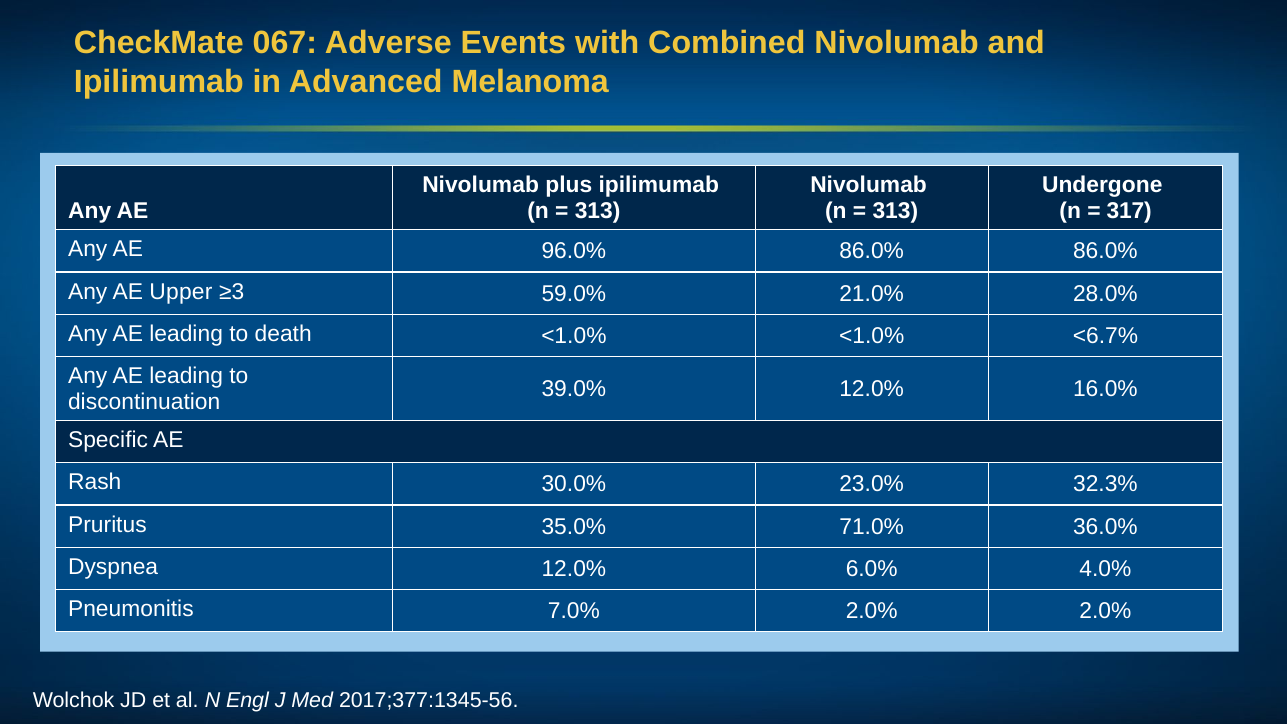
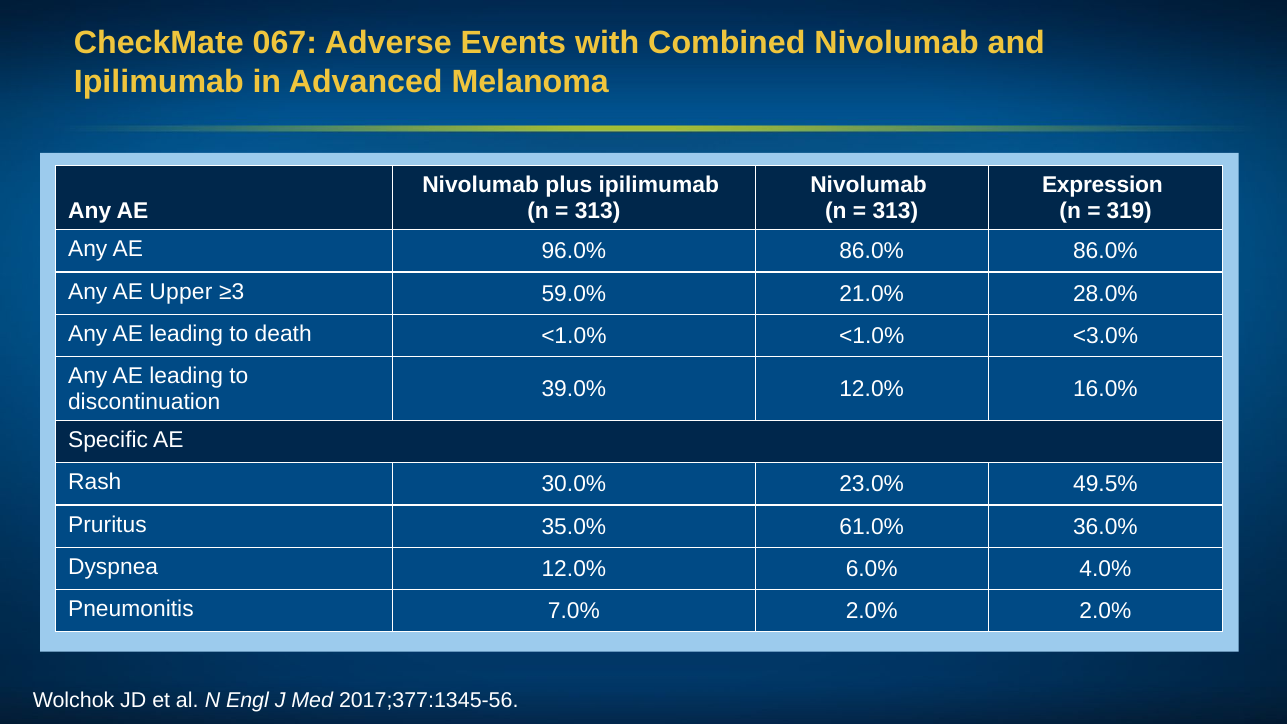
Undergone: Undergone -> Expression
317: 317 -> 319
<6.7%: <6.7% -> <3.0%
32.3%: 32.3% -> 49.5%
71.0%: 71.0% -> 61.0%
